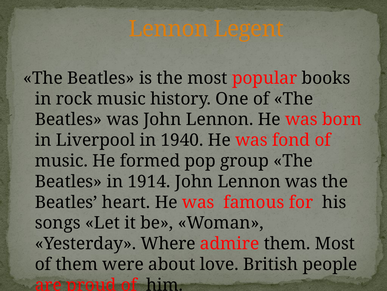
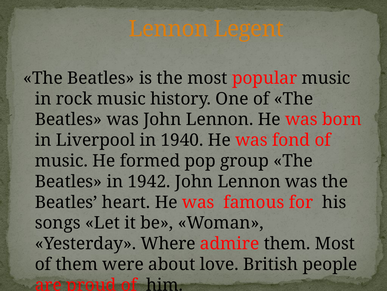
popular books: books -> music
1914: 1914 -> 1942
